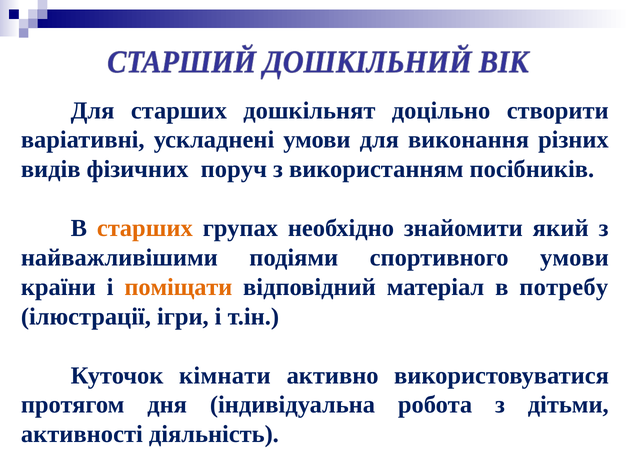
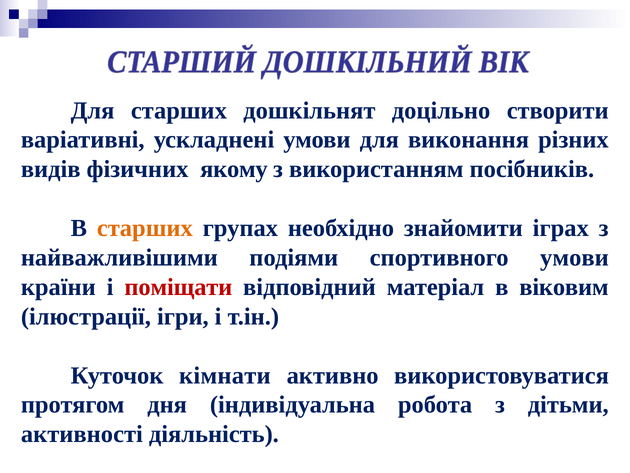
поруч: поруч -> якому
який: який -> іграх
поміщати colour: orange -> red
потребу: потребу -> віковим
